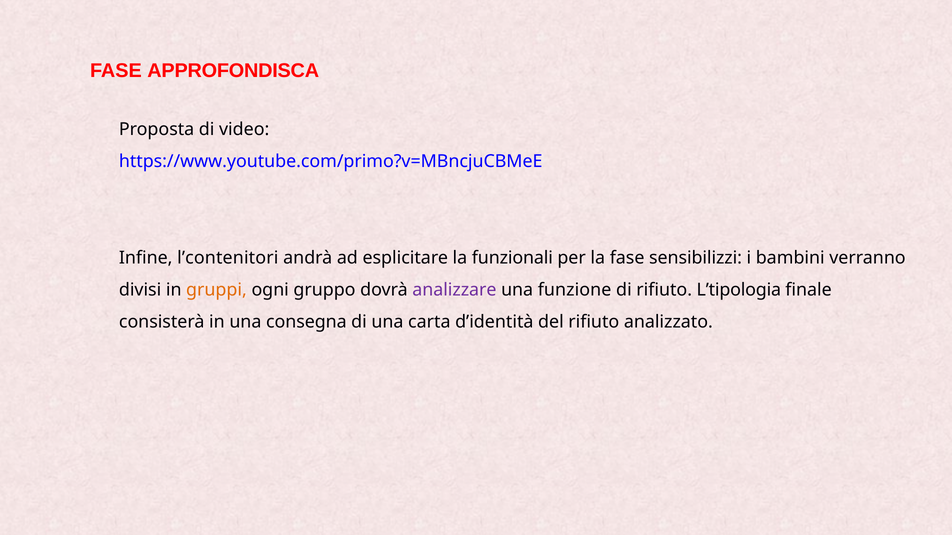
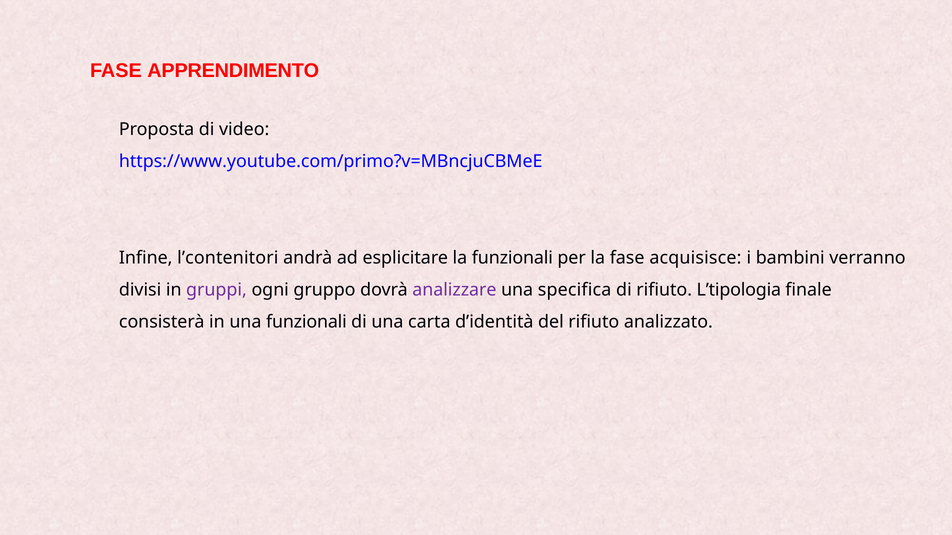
APPROFONDISCA: APPROFONDISCA -> APPRENDIMENTO
sensibilizzi: sensibilizzi -> acquisisce
gruppi colour: orange -> purple
funzione: funzione -> specifica
una consegna: consegna -> funzionali
